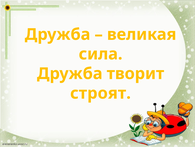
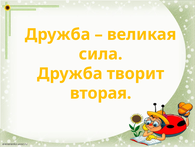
строят: строят -> вторая
